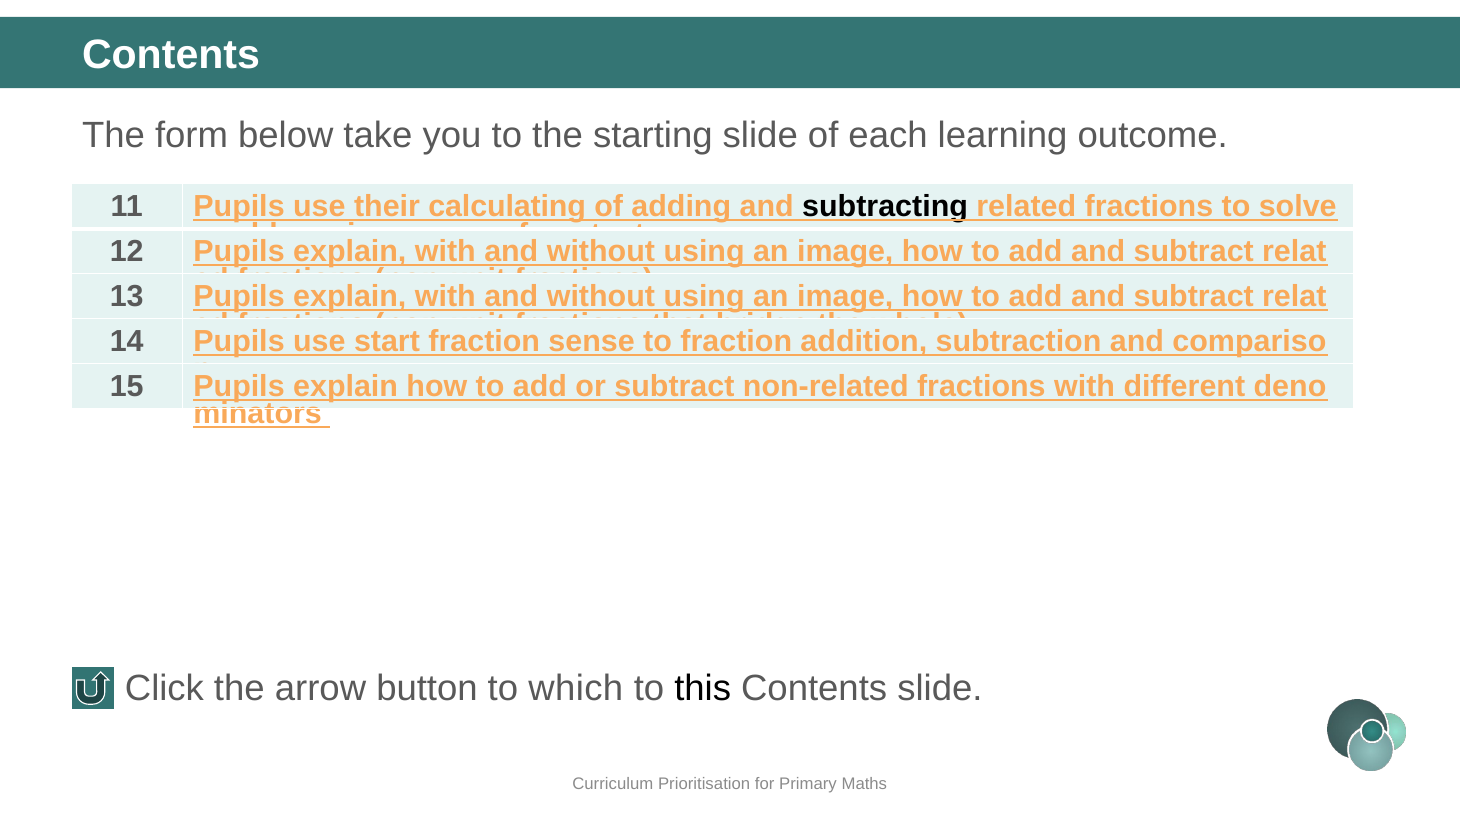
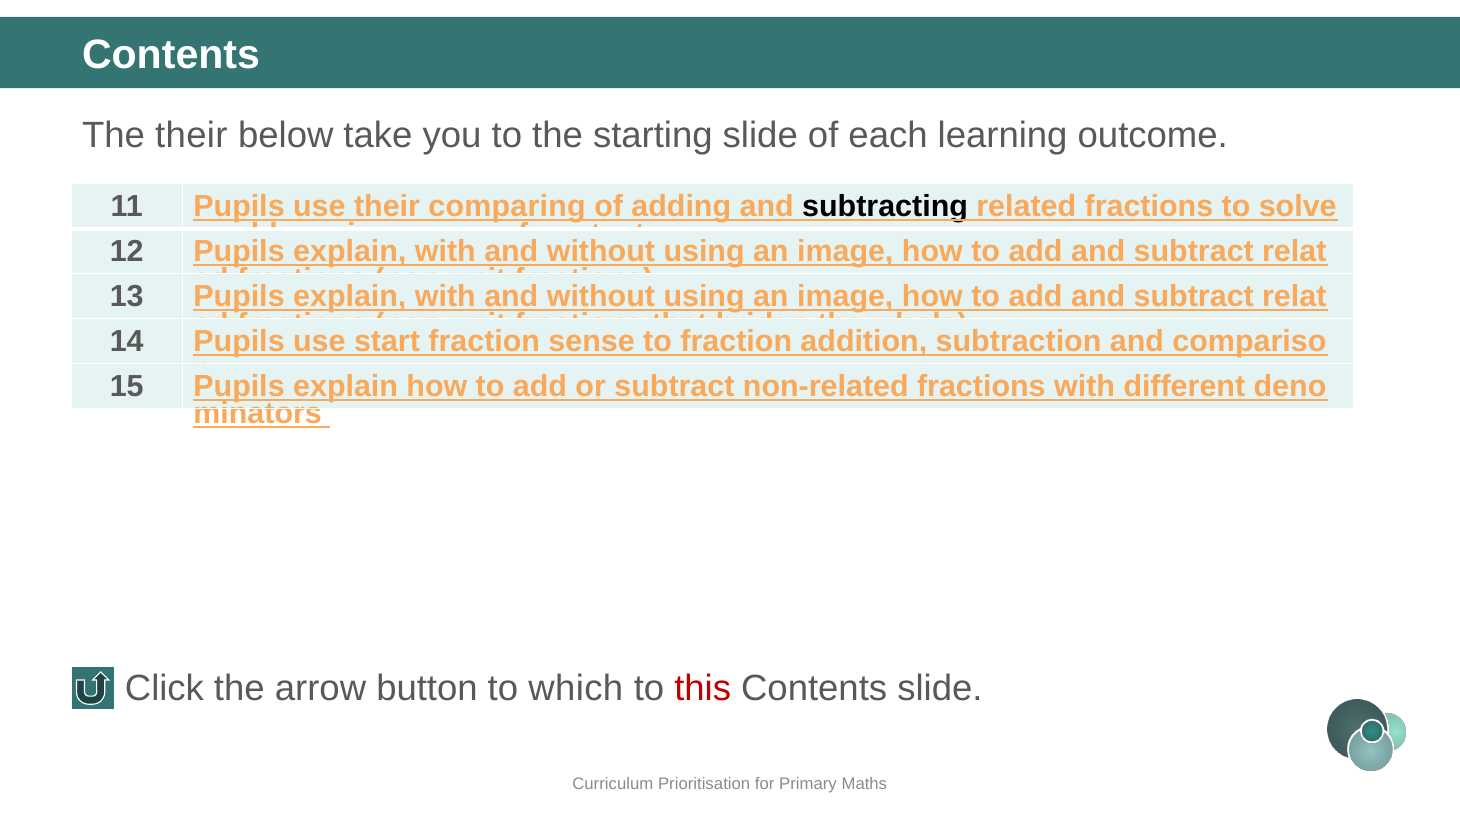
The form: form -> their
calculating: calculating -> comparing
this colour: black -> red
